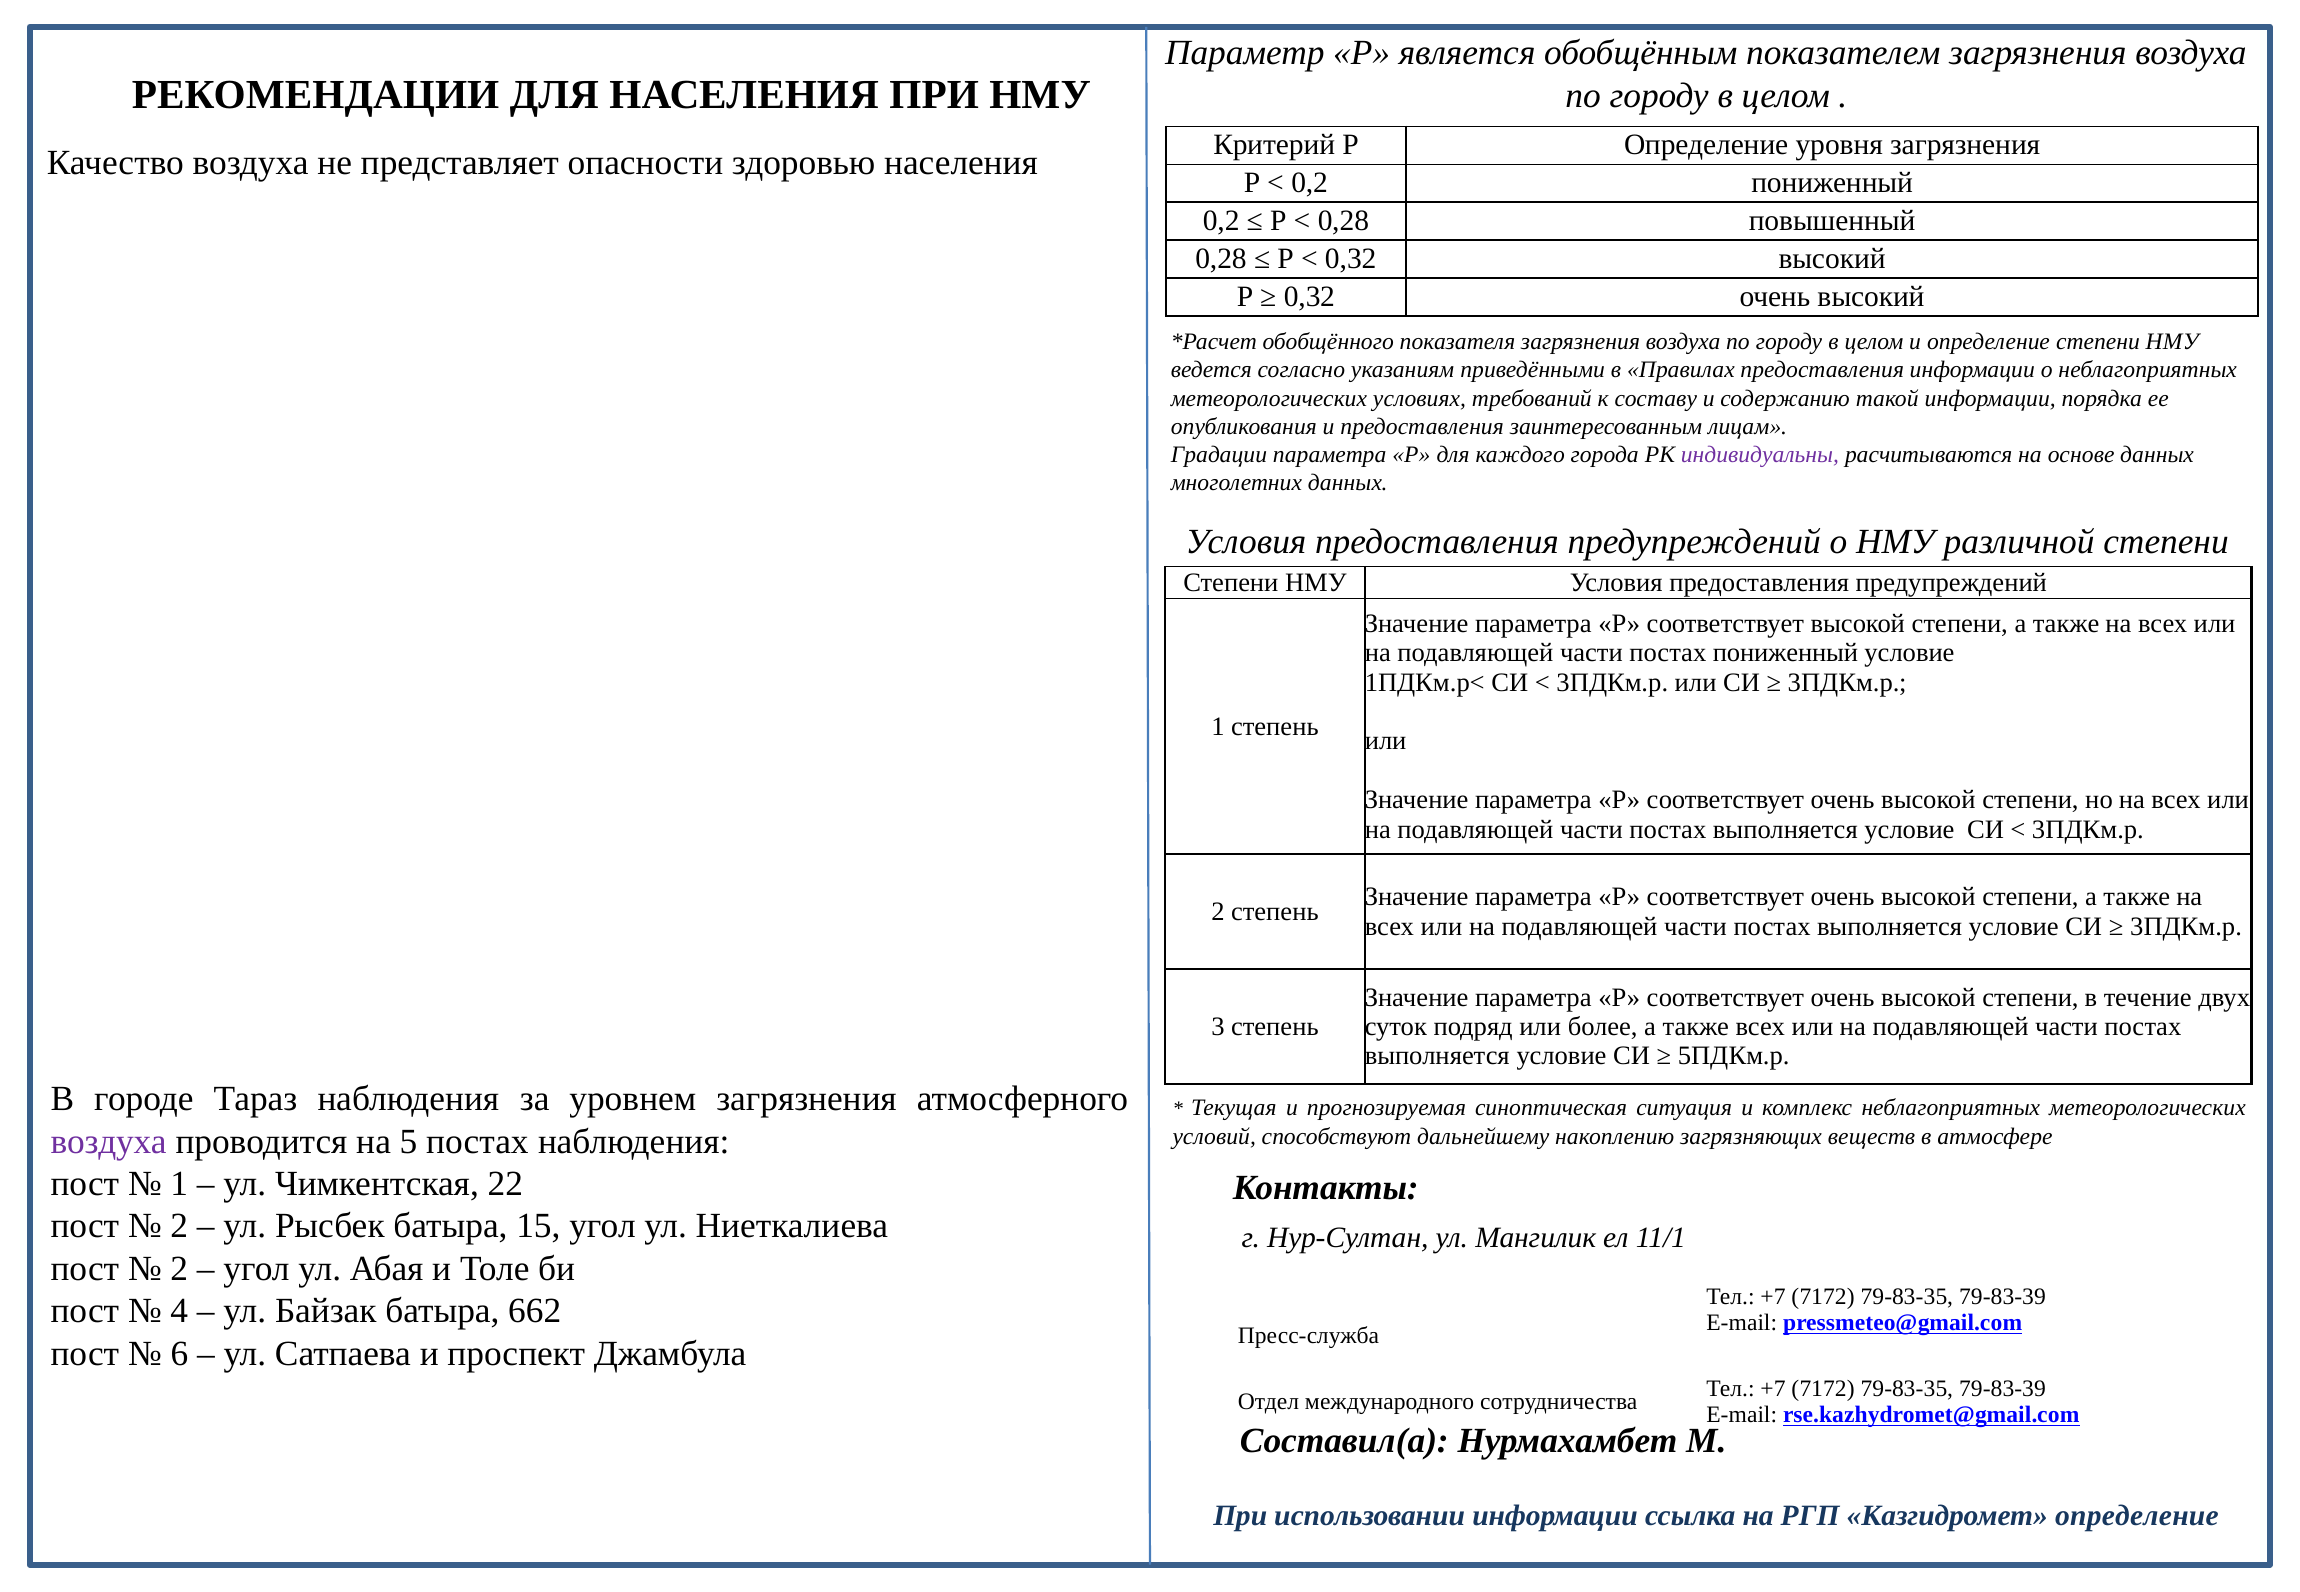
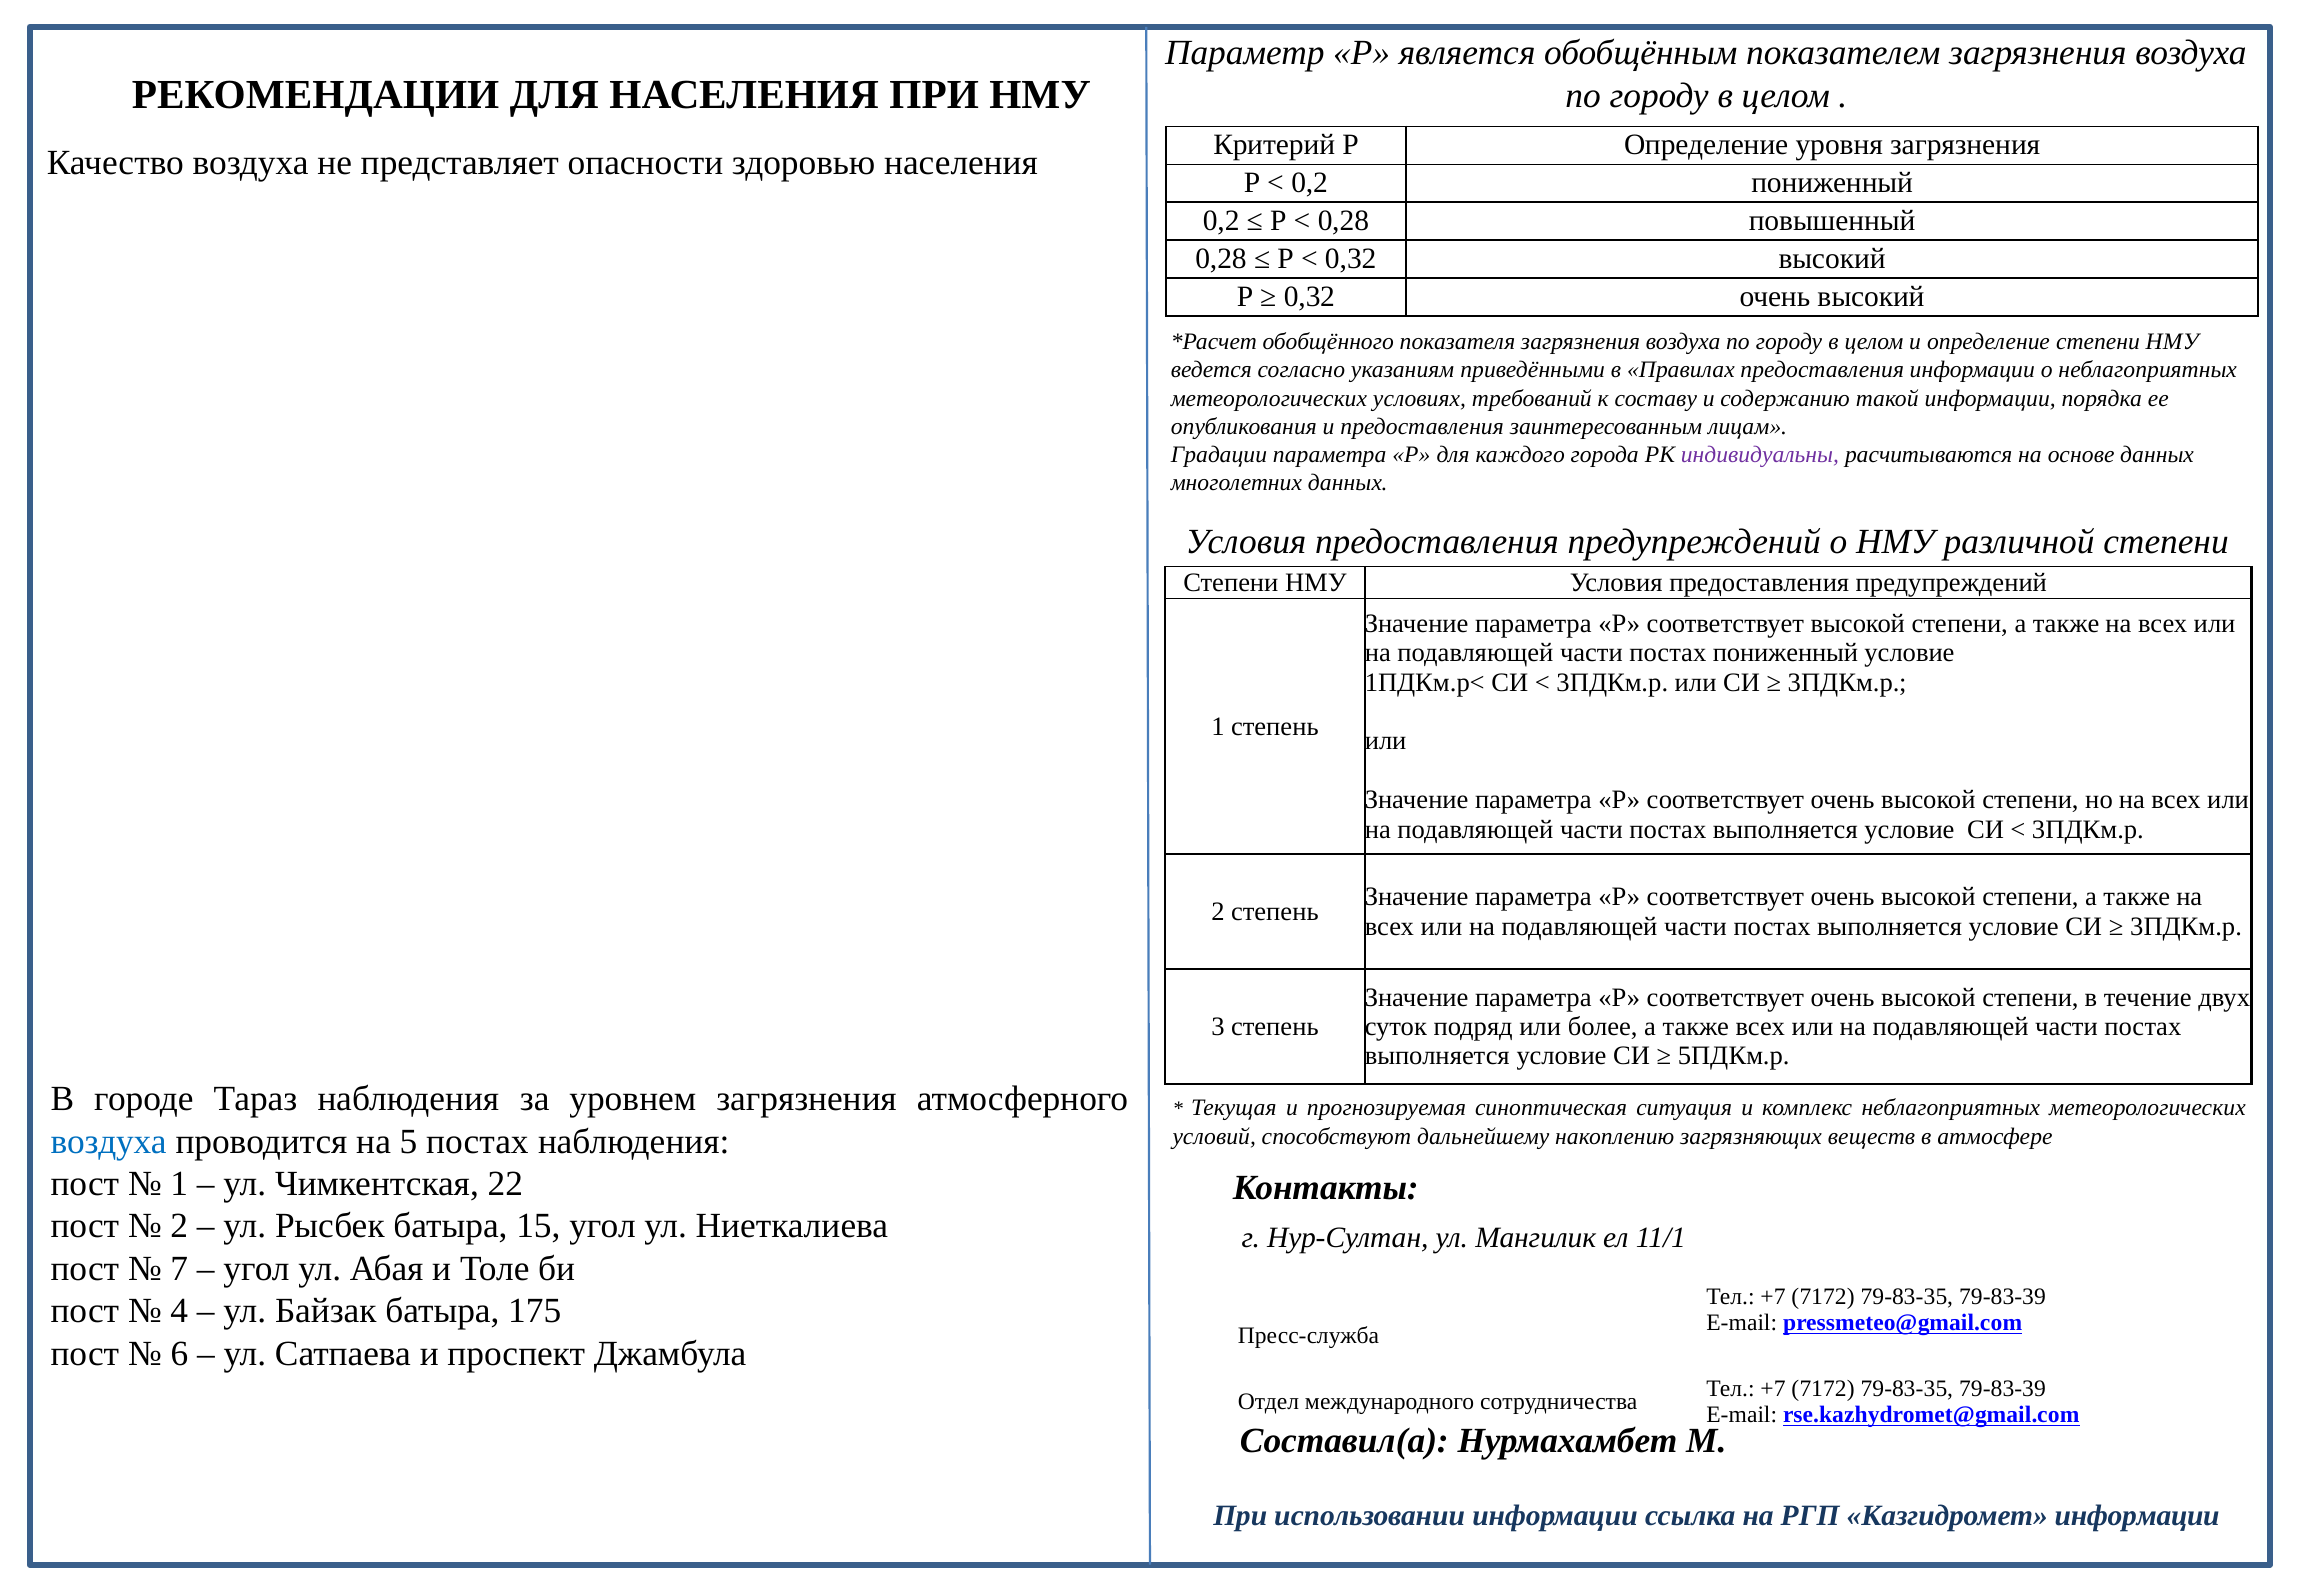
воздуха at (109, 1142) colour: purple -> blue
2 at (179, 1269): 2 -> 7
662: 662 -> 175
Казгидромет определение: определение -> информации
